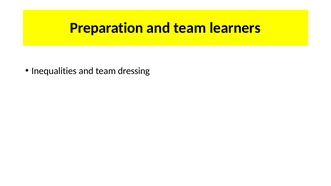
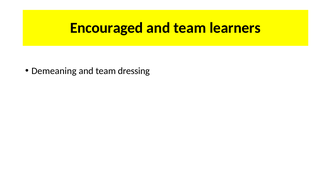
Preparation: Preparation -> Encouraged
Inequalities: Inequalities -> Demeaning
